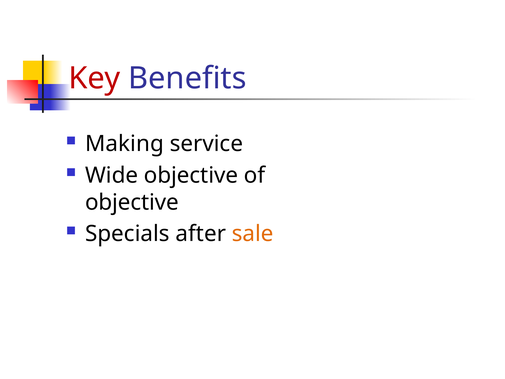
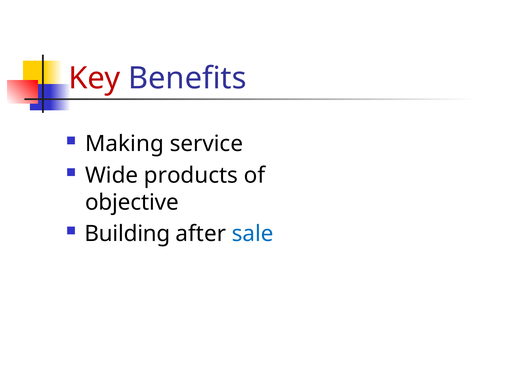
Wide objective: objective -> products
Specials: Specials -> Building
sale colour: orange -> blue
